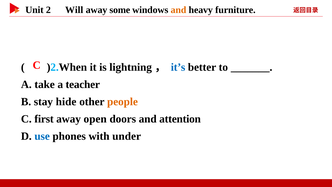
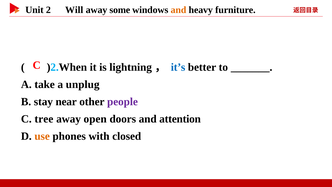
teacher: teacher -> unplug
hide: hide -> near
people colour: orange -> purple
first: first -> tree
use colour: blue -> orange
under: under -> closed
